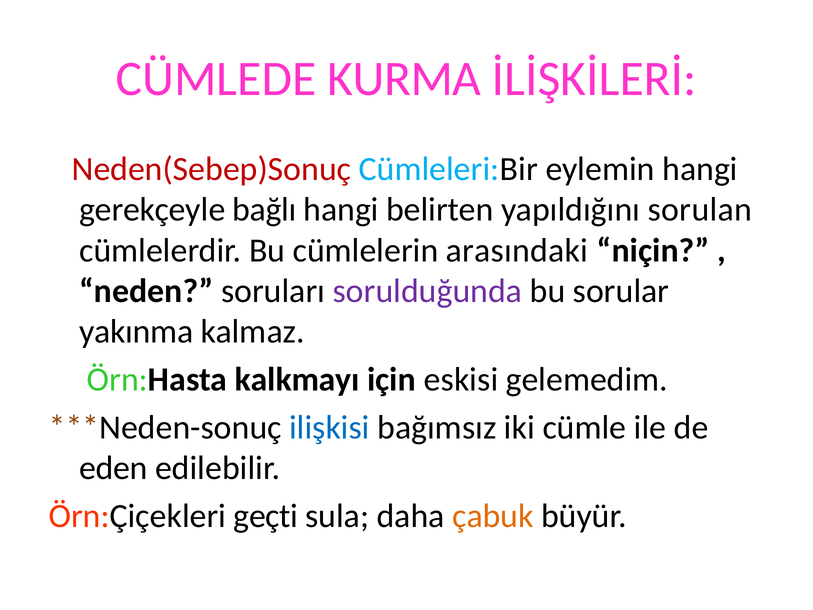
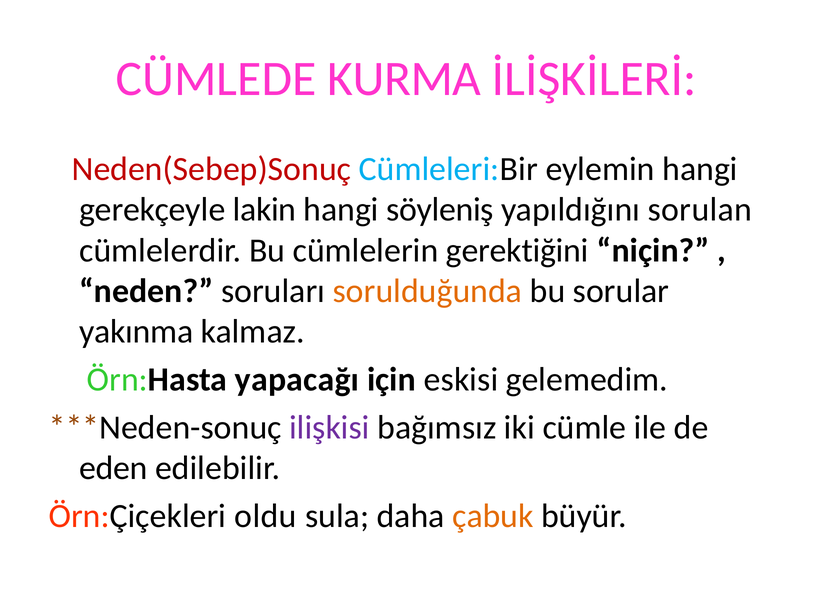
bağlı: bağlı -> lakin
belirten: belirten -> söyleniş
arasındaki: arasındaki -> gerektiğini
sorulduğunda colour: purple -> orange
kalkmayı: kalkmayı -> yapacağı
ilişkisi colour: blue -> purple
geçti: geçti -> oldu
